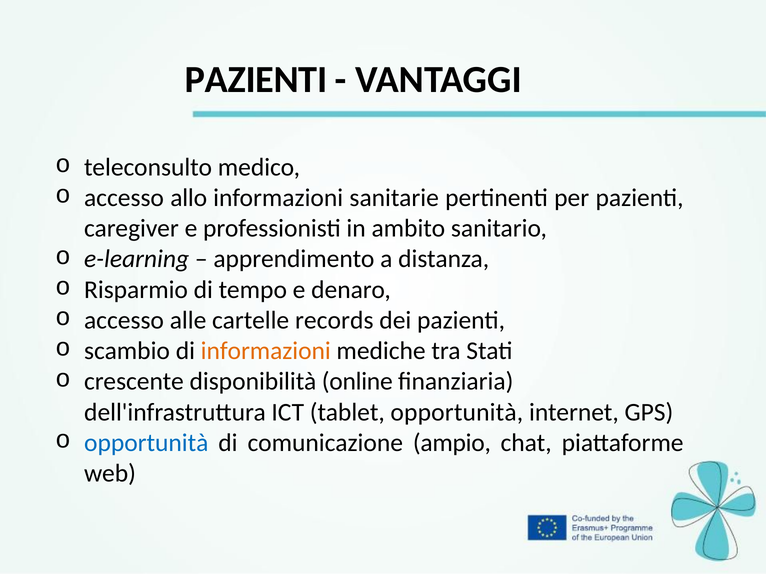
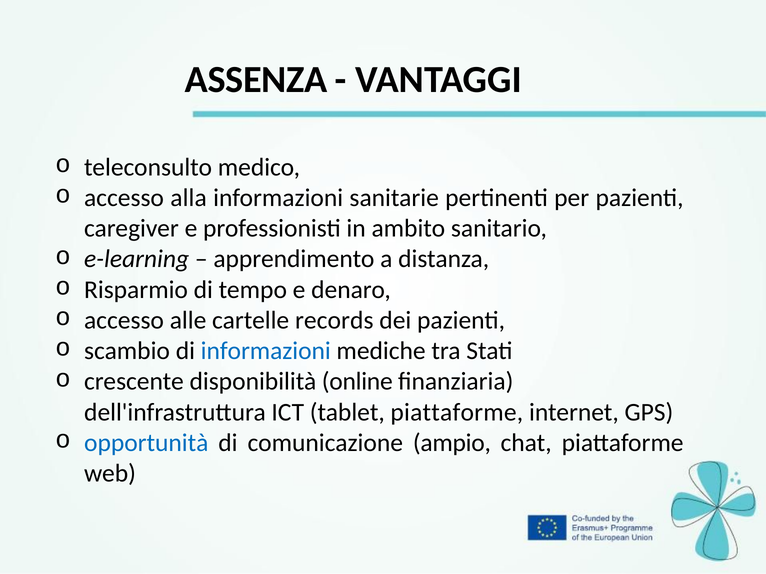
PAZIENTI at (256, 80): PAZIENTI -> ASSENZA
allo: allo -> alla
informazioni at (266, 351) colour: orange -> blue
tablet opportunità: opportunità -> piattaforme
